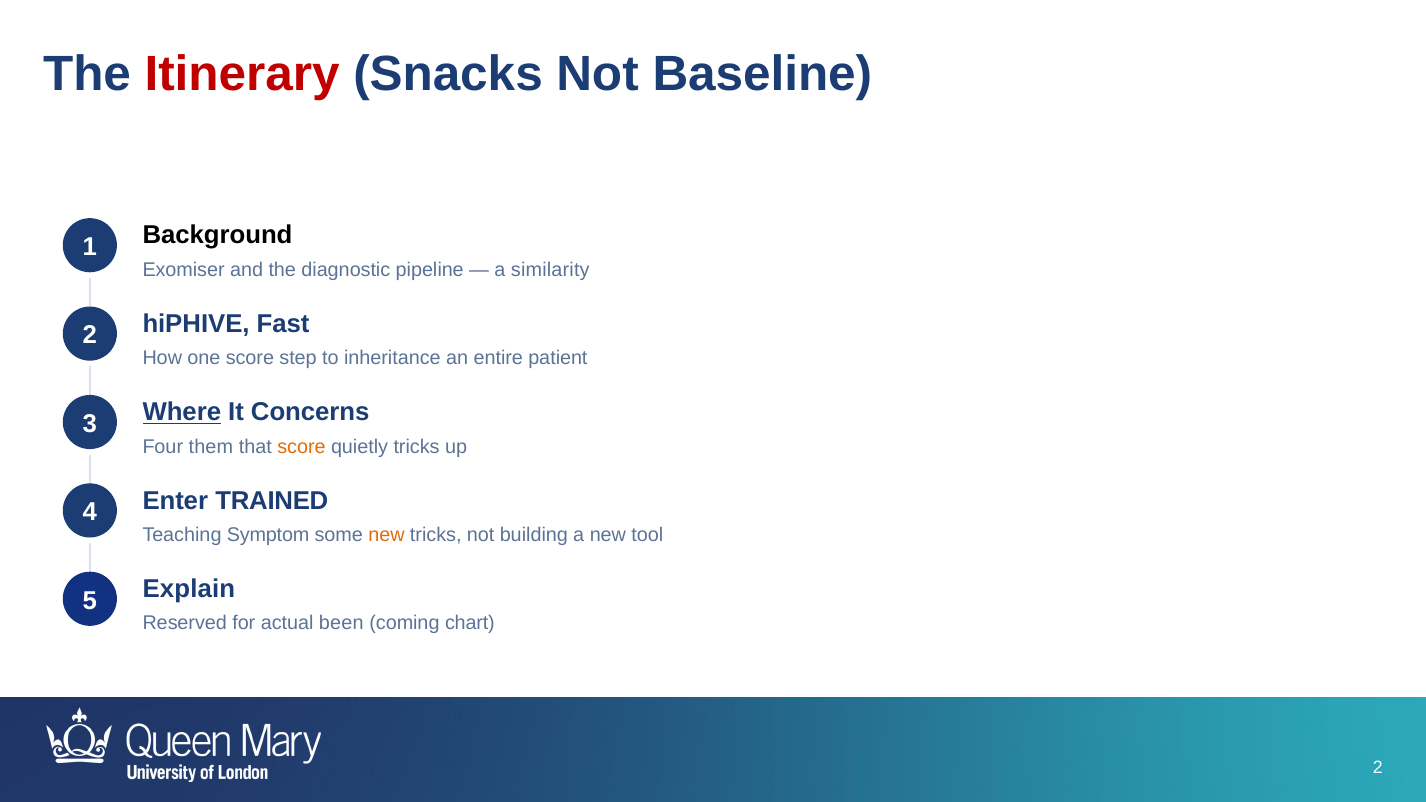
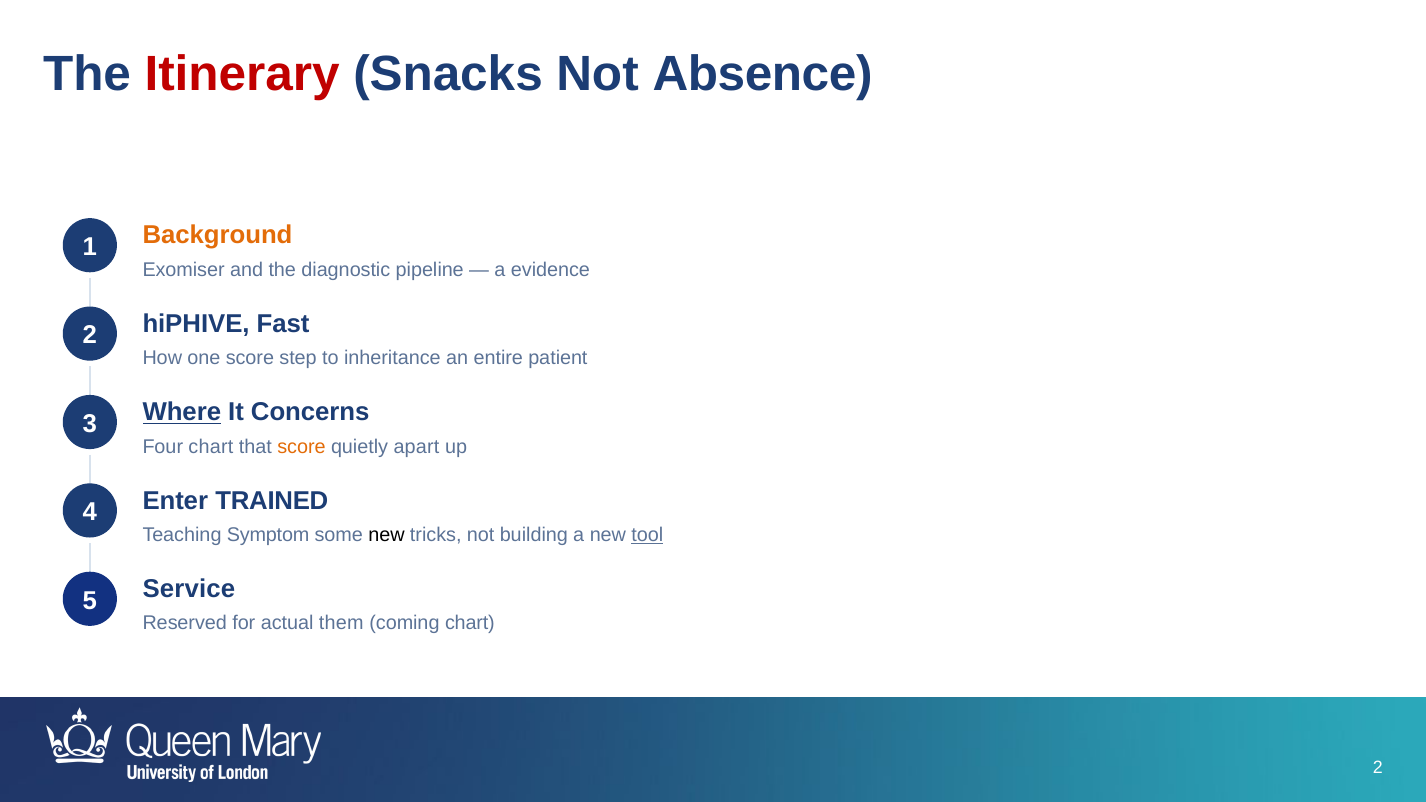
Baseline: Baseline -> Absence
Background colour: black -> orange
similarity: similarity -> evidence
Four them: them -> chart
quietly tricks: tricks -> apart
new at (386, 535) colour: orange -> black
tool underline: none -> present
Explain: Explain -> Service
been: been -> them
